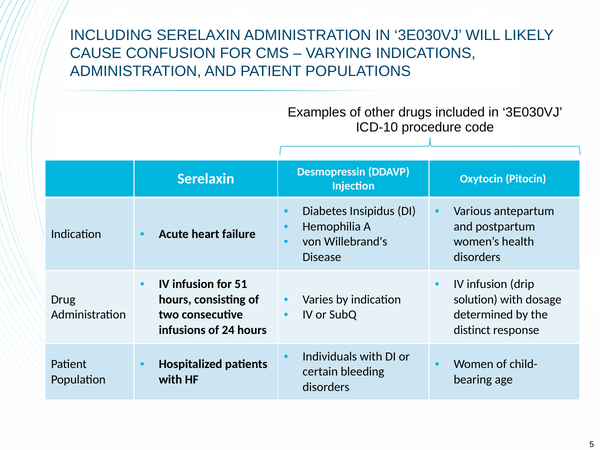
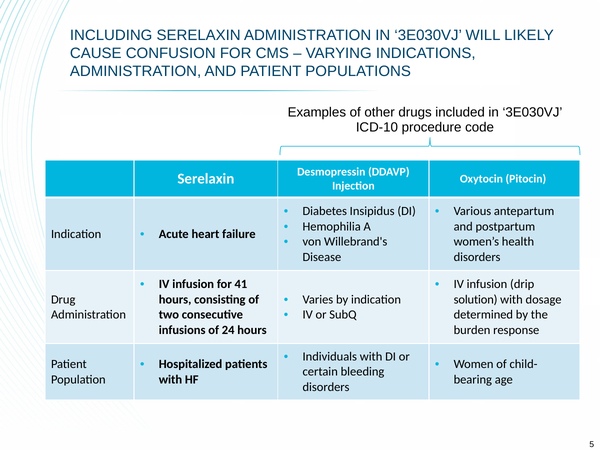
51: 51 -> 41
distinct: distinct -> burden
